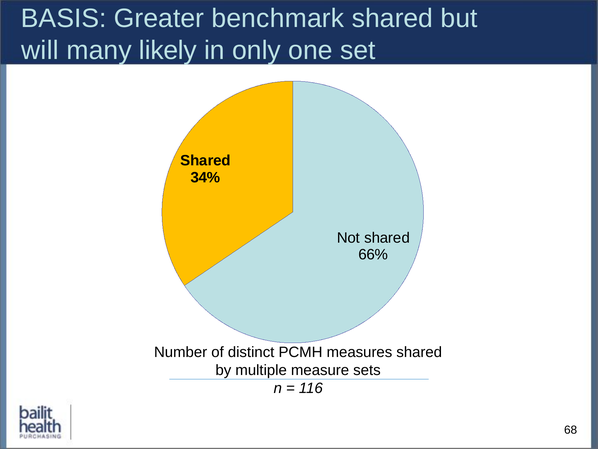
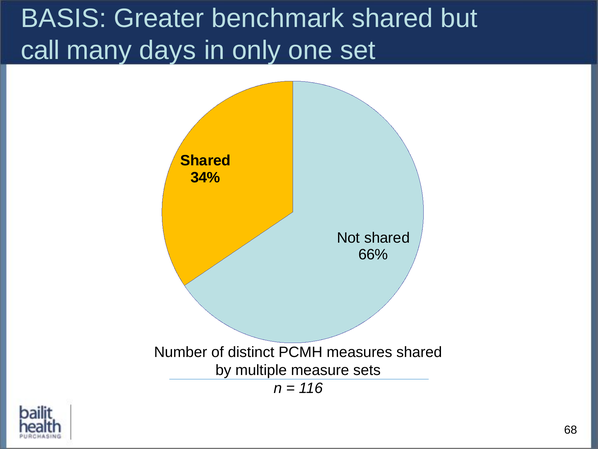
will: will -> call
likely: likely -> days
